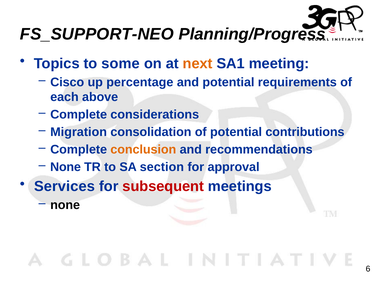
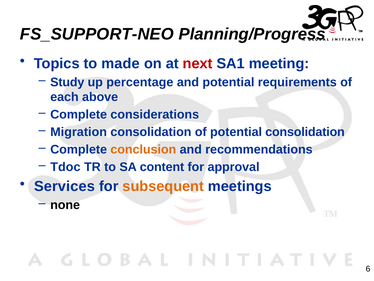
some: some -> made
next colour: orange -> red
Cisco: Cisco -> Study
potential contributions: contributions -> consolidation
None at (66, 167): None -> Tdoc
section: section -> content
subsequent colour: red -> orange
